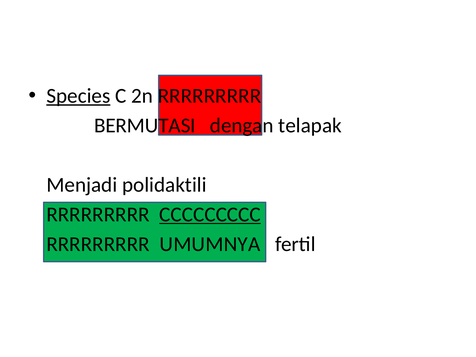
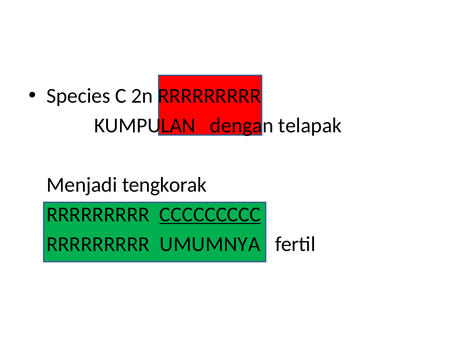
Species underline: present -> none
BERMUTASI: BERMUTASI -> KUMPULAN
polidaktili: polidaktili -> tengkorak
